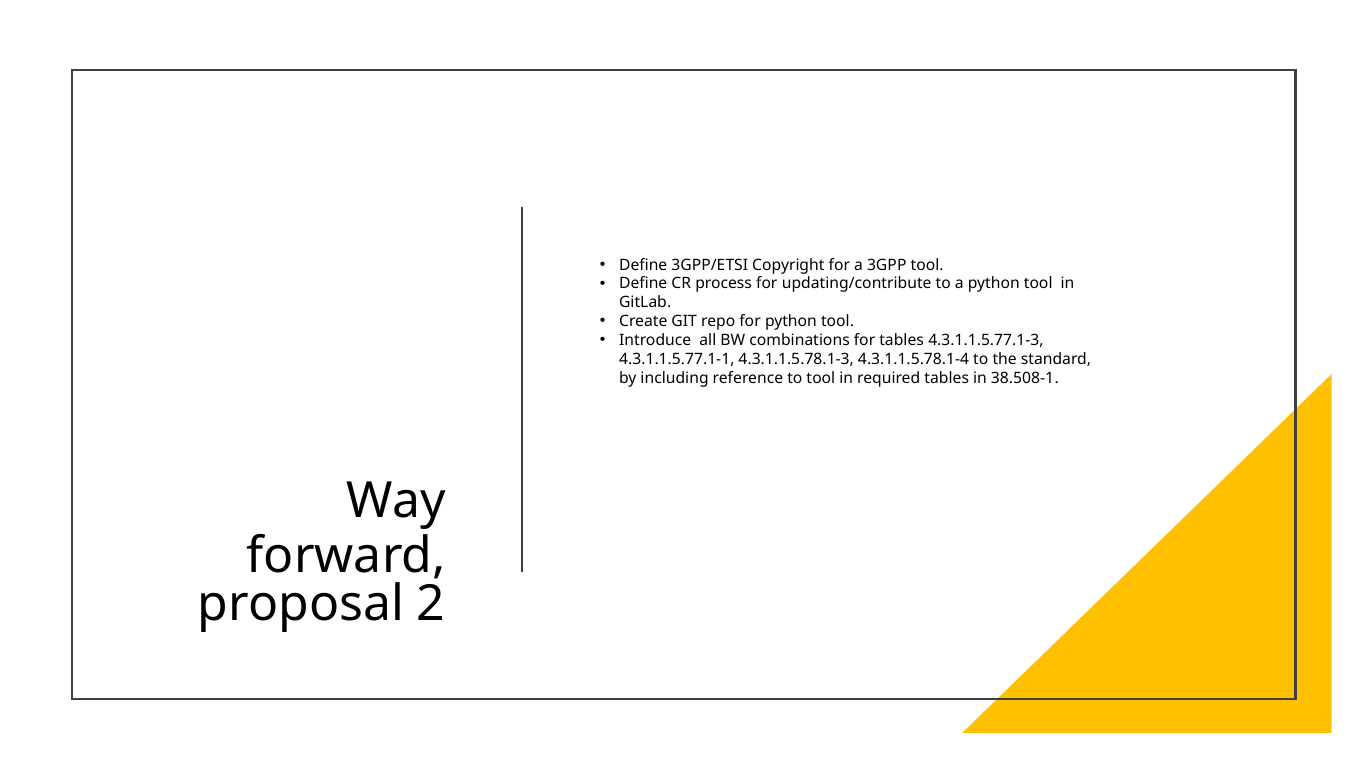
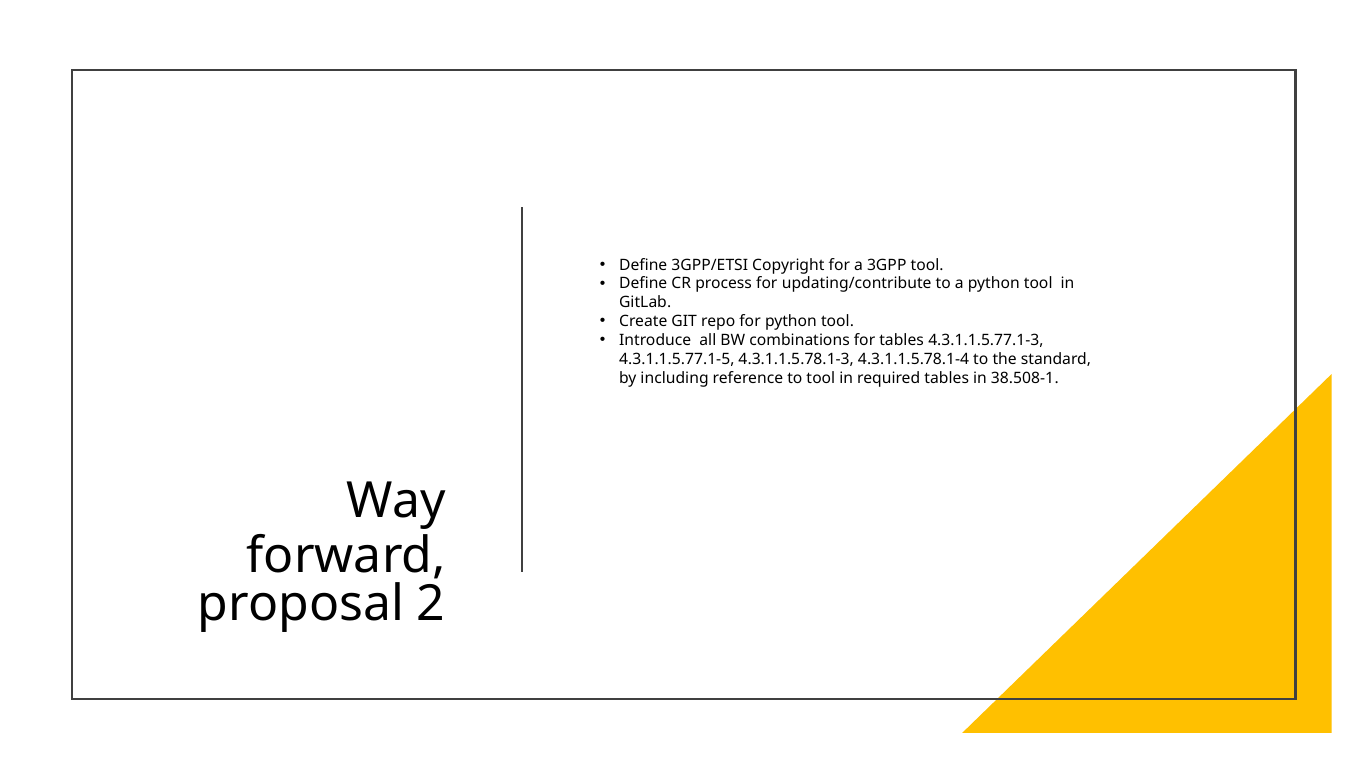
4.3.1.1.5.77.1-1: 4.3.1.1.5.77.1-1 -> 4.3.1.1.5.77.1-5
